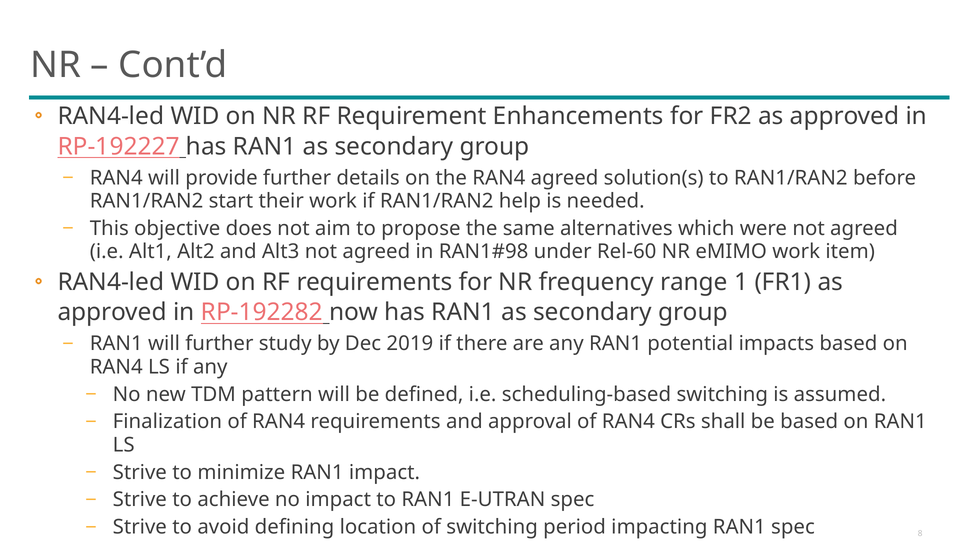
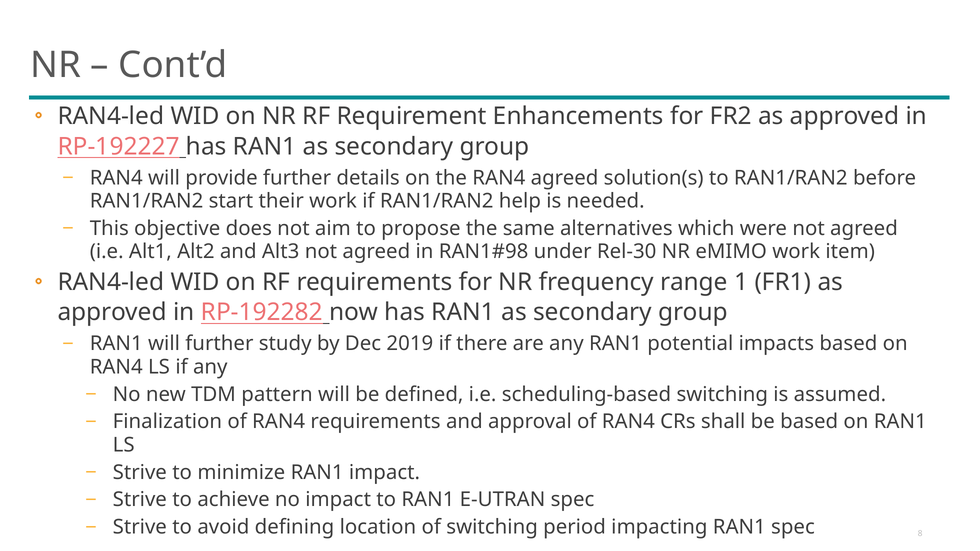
Rel-60: Rel-60 -> Rel-30
